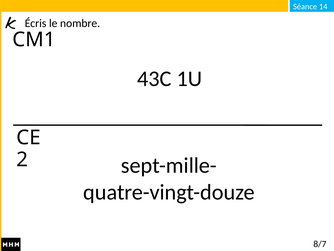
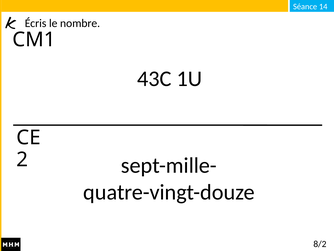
8/7: 8/7 -> 8/2
